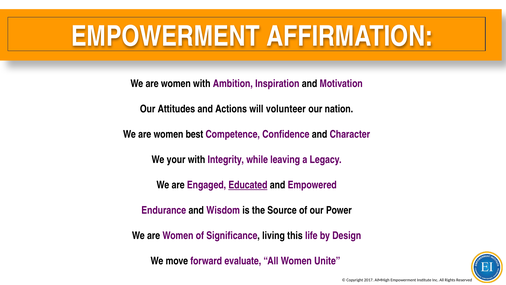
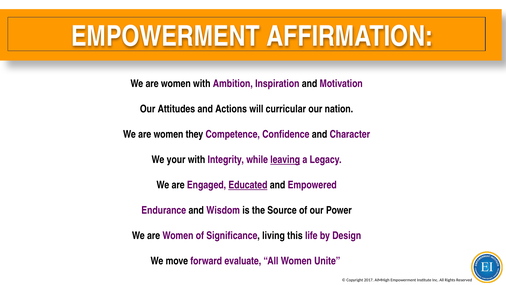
volunteer: volunteer -> curricular
best: best -> they
leaving underline: none -> present
